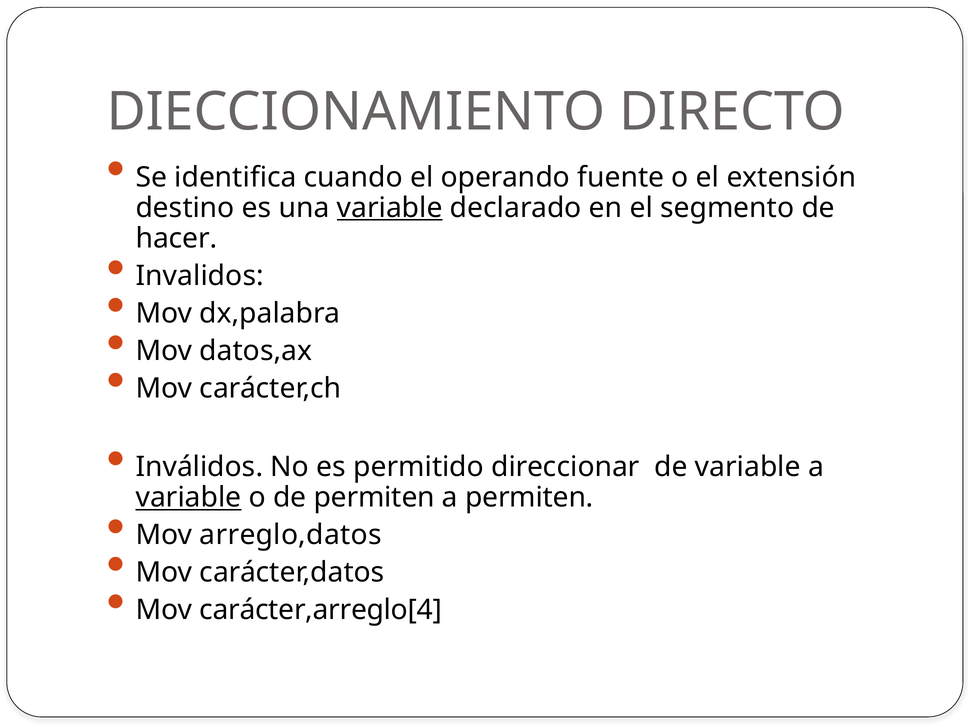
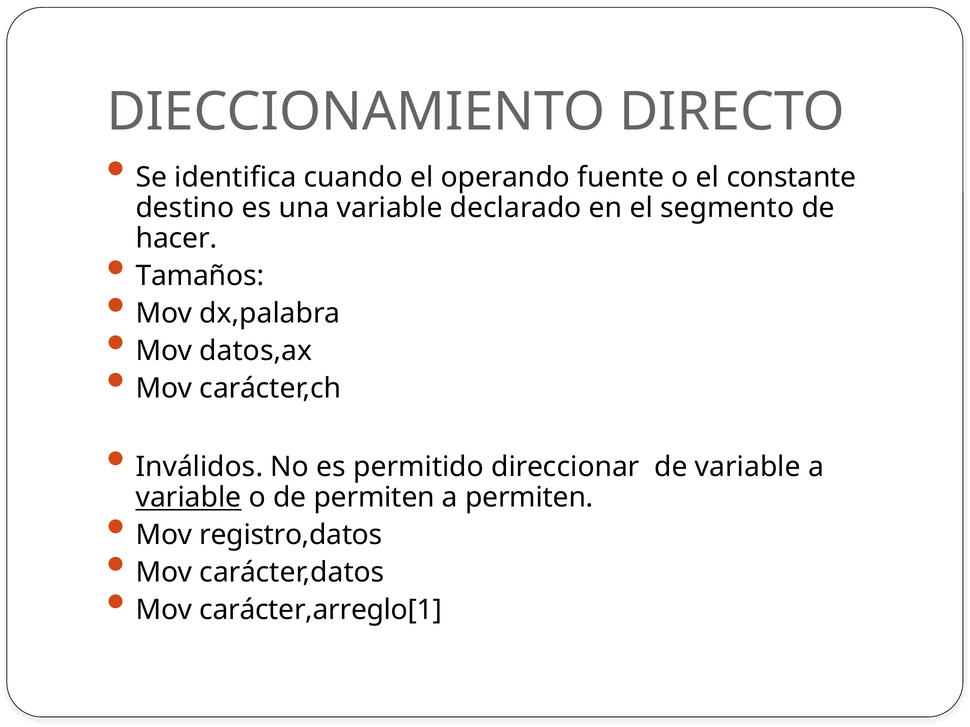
extensión: extensión -> constante
variable at (390, 208) underline: present -> none
Invalidos: Invalidos -> Tamaños
arreglo,datos: arreglo,datos -> registro,datos
carácter,arreglo[4: carácter,arreglo[4 -> carácter,arreglo[1
